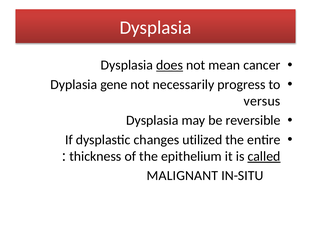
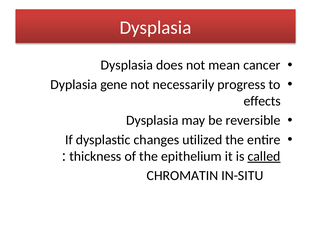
does underline: present -> none
versus: versus -> effects
MALIGNANT: MALIGNANT -> CHROMATIN
